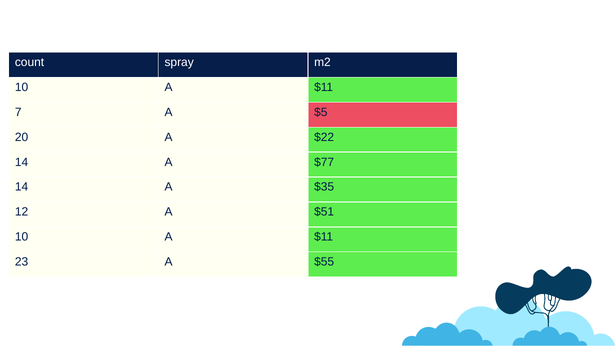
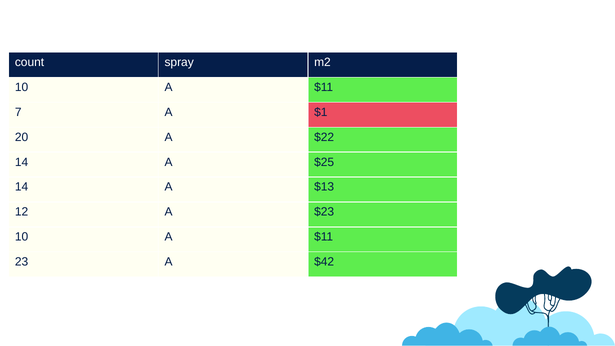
$5: $5 -> $1
$77: $77 -> $25
$35: $35 -> $13
$51: $51 -> $23
$55: $55 -> $42
